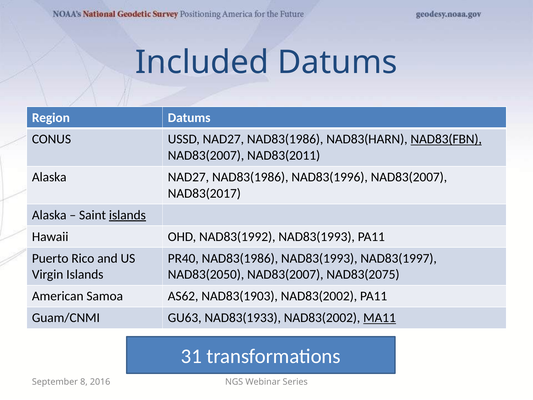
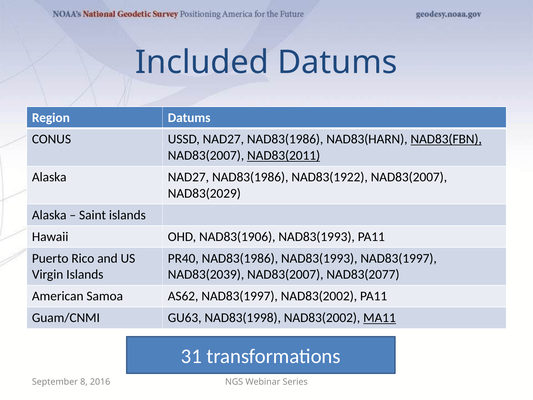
NAD83(2011 underline: none -> present
NAD83(1996: NAD83(1996 -> NAD83(1922
NAD83(2017: NAD83(2017 -> NAD83(2029
islands at (127, 215) underline: present -> none
NAD83(1992: NAD83(1992 -> NAD83(1906
NAD83(2050: NAD83(2050 -> NAD83(2039
NAD83(2075: NAD83(2075 -> NAD83(2077
AS62 NAD83(1903: NAD83(1903 -> NAD83(1997
NAD83(1933: NAD83(1933 -> NAD83(1998
